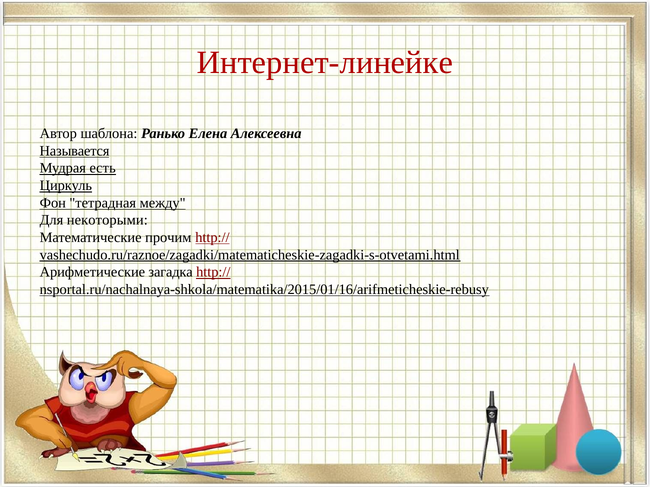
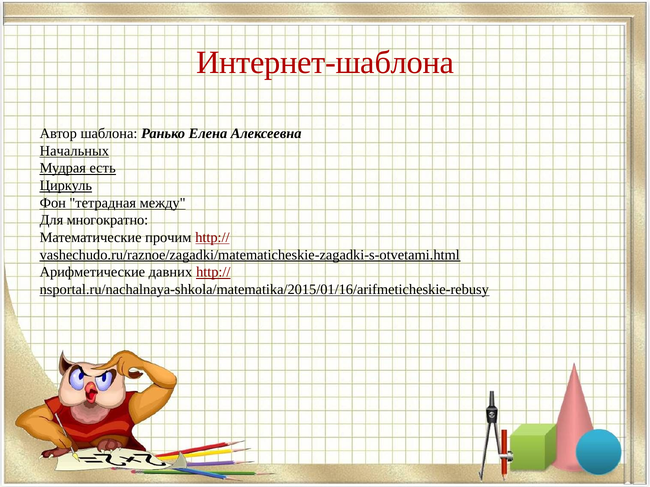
Интернет-линейке: Интернет-линейке -> Интернет-шаблона
Называется: Называется -> Начальных
некоторыми: некоторыми -> многократно
загадка: загадка -> давних
